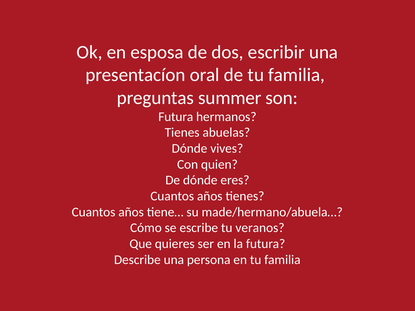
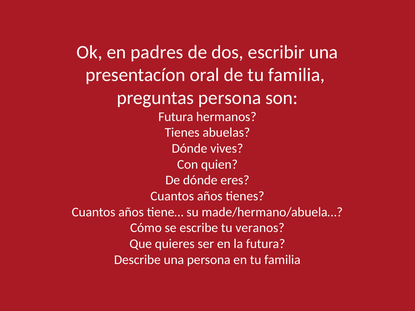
esposa: esposa -> padres
preguntas summer: summer -> persona
